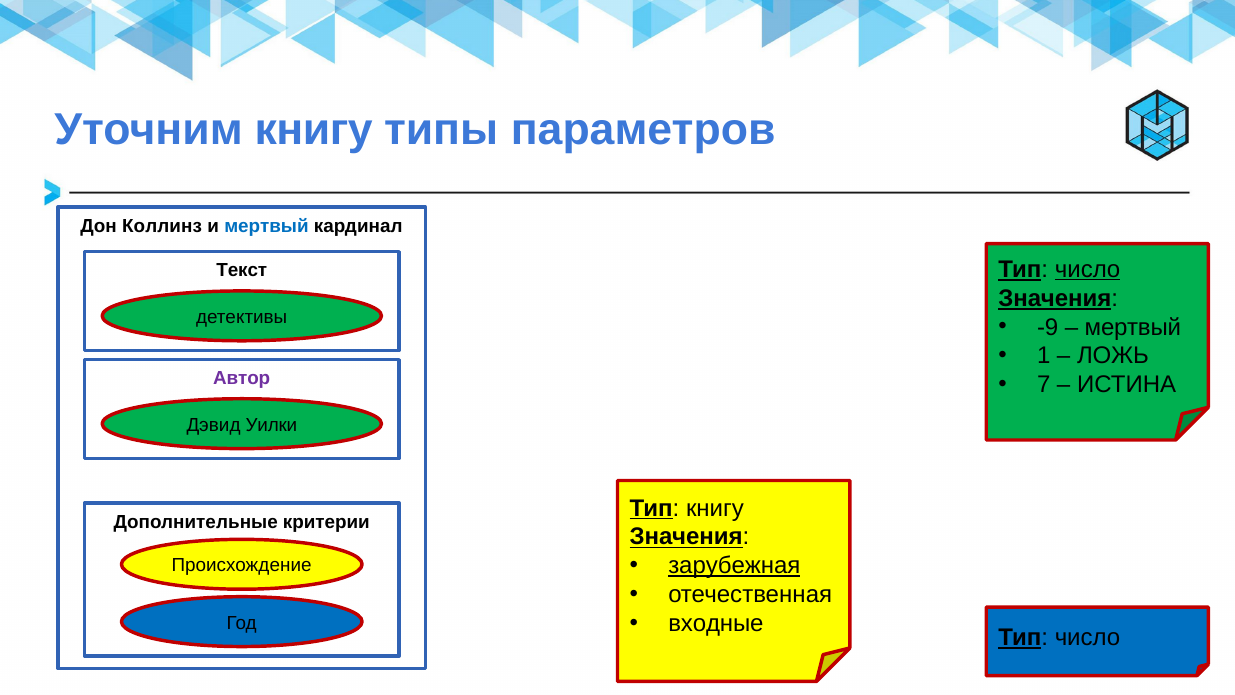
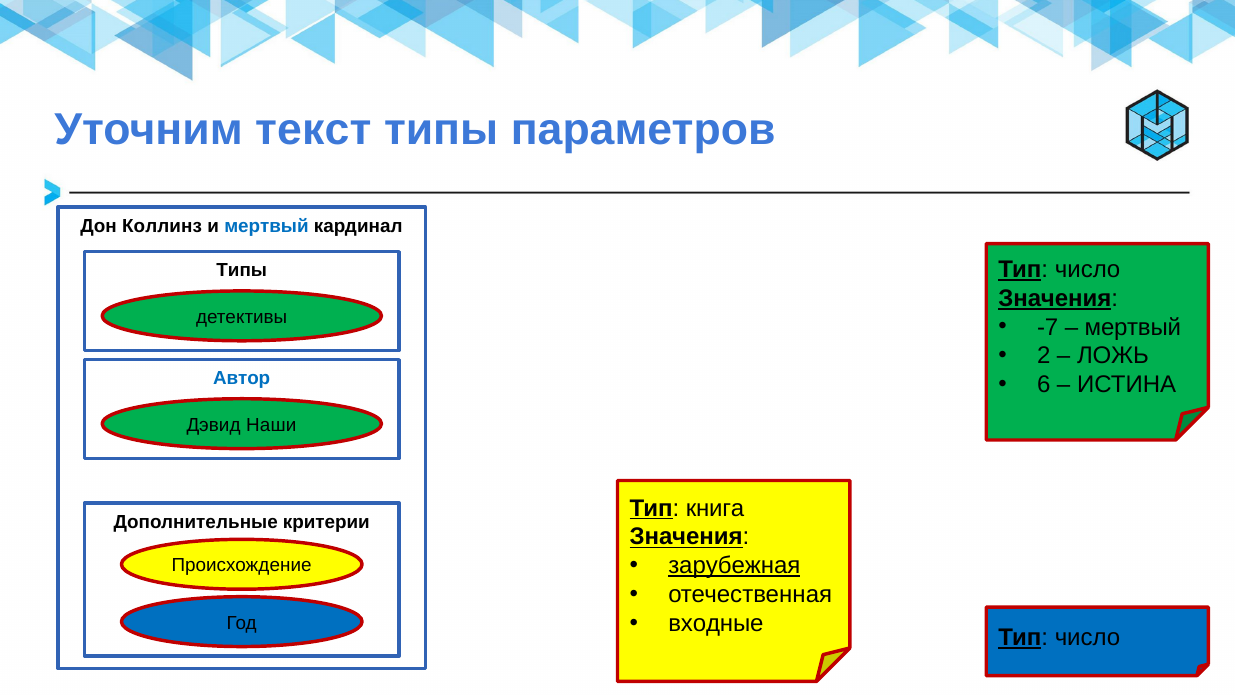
Уточним книгу: книгу -> текст
число at (1088, 269) underline: present -> none
Текст at (242, 270): Текст -> Типы
-9: -9 -> -7
1: 1 -> 2
Автор colour: purple -> blue
7: 7 -> 6
Уилки: Уилки -> Наши
Тип книгу: книгу -> книга
